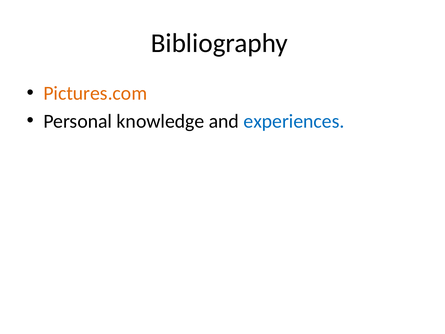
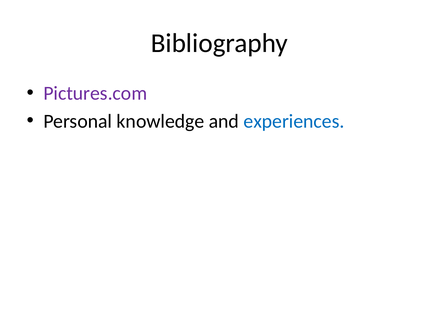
Pictures.com colour: orange -> purple
